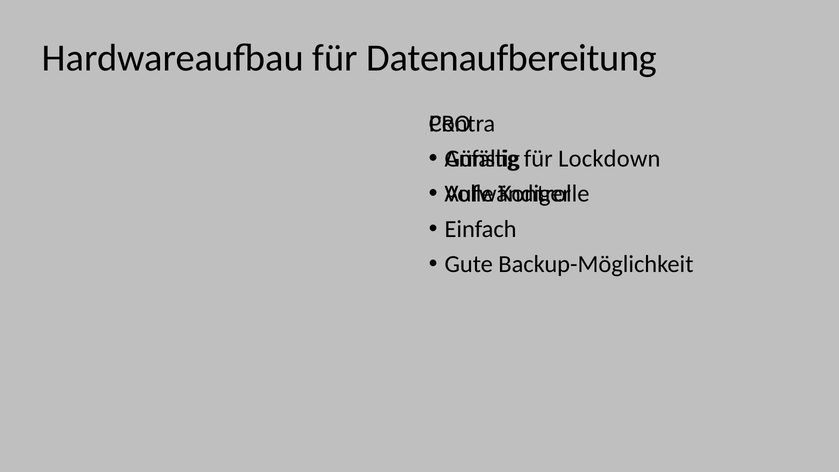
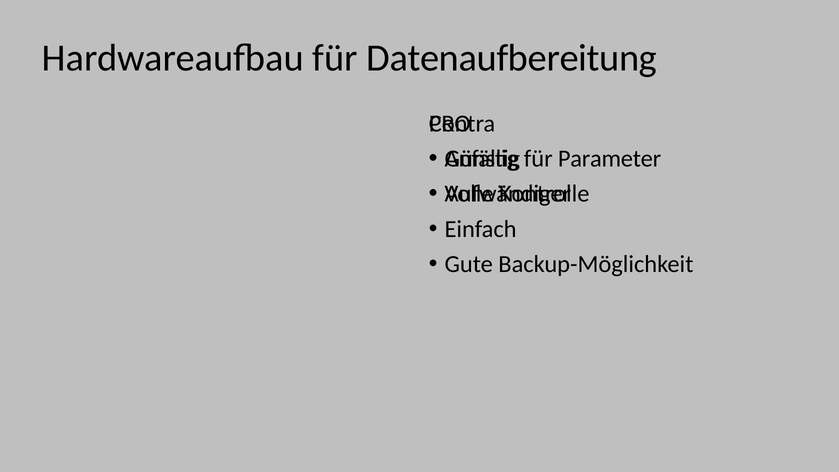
Lockdown: Lockdown -> Parameter
